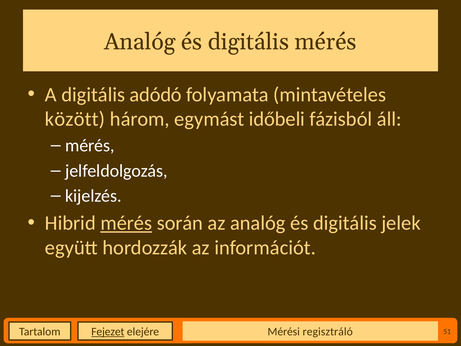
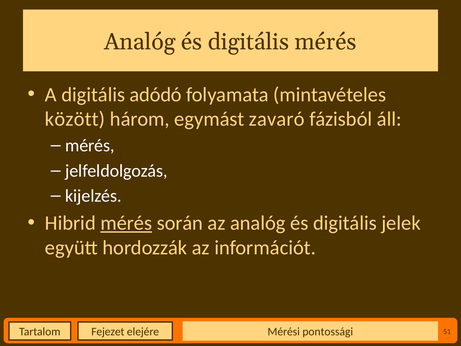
időbeli: időbeli -> zavaró
Fejezet underline: present -> none
regisztráló: regisztráló -> pontossági
